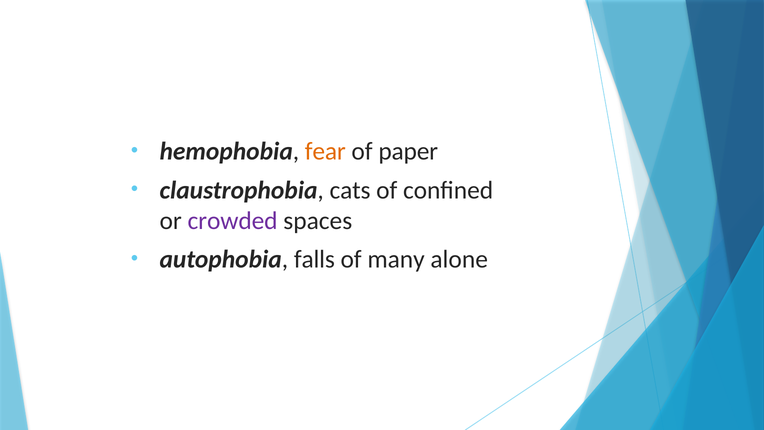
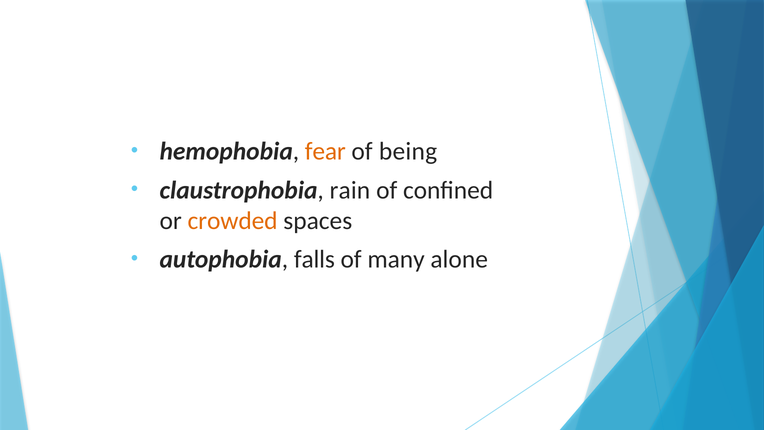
paper: paper -> being
cats: cats -> rain
crowded colour: purple -> orange
